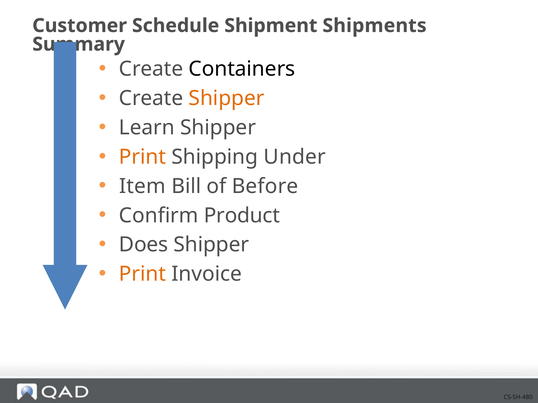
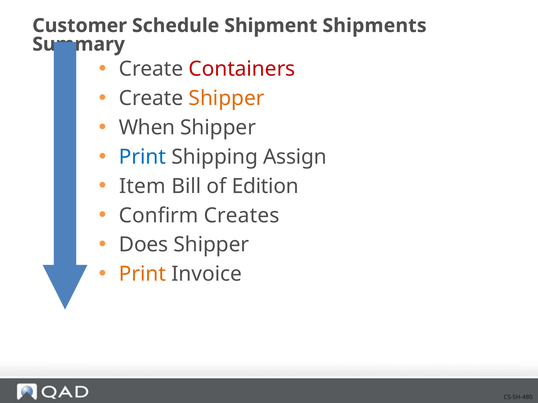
Containers colour: black -> red
Learn: Learn -> When
Print at (143, 157) colour: orange -> blue
Under: Under -> Assign
Before: Before -> Edition
Product: Product -> Creates
